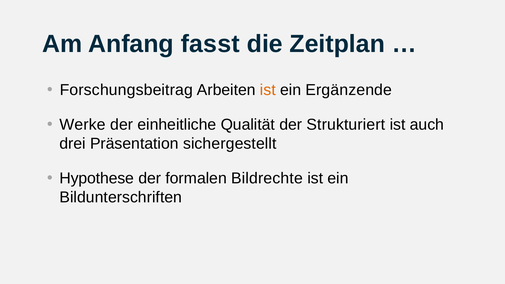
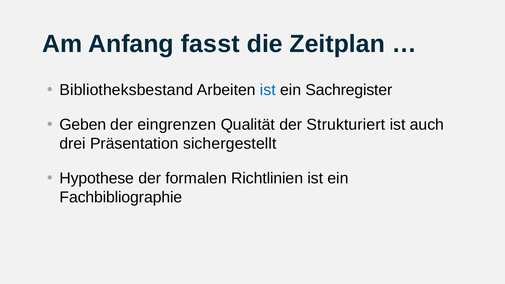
Forschungsbeitrag: Forschungsbeitrag -> Bibliotheksbestand
ist at (268, 90) colour: orange -> blue
Ergänzende: Ergänzende -> Sachregister
Werke: Werke -> Geben
einheitliche: einheitliche -> eingrenzen
Bildrechte: Bildrechte -> Richtlinien
Bildunterschriften: Bildunterschriften -> Fachbibliographie
